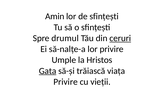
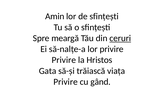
drumul: drumul -> meargă
Umple at (64, 60): Umple -> Privire
Gata underline: present -> none
vieții: vieții -> gând
